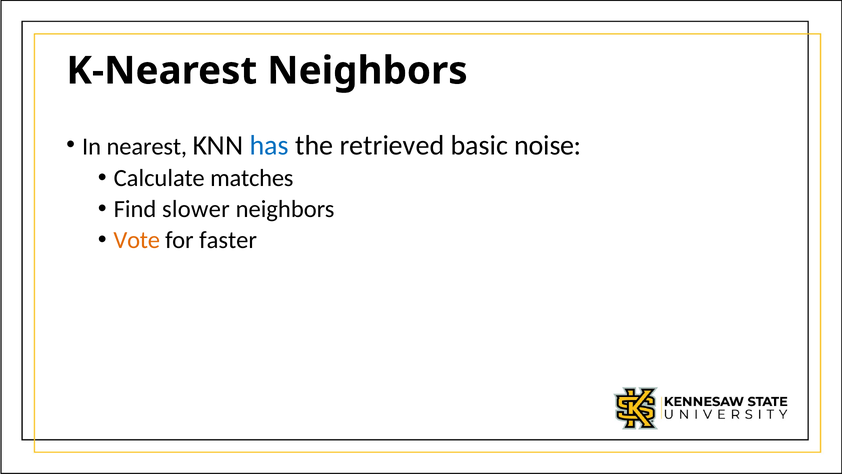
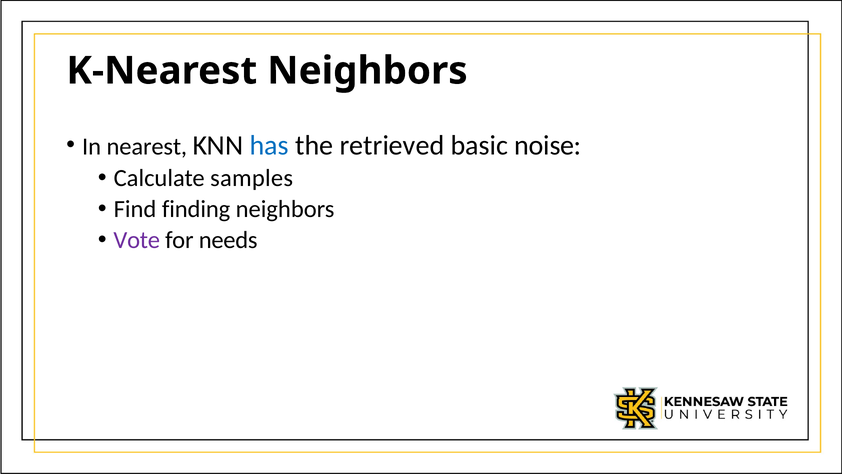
matches: matches -> samples
slower: slower -> finding
Vote colour: orange -> purple
faster: faster -> needs
